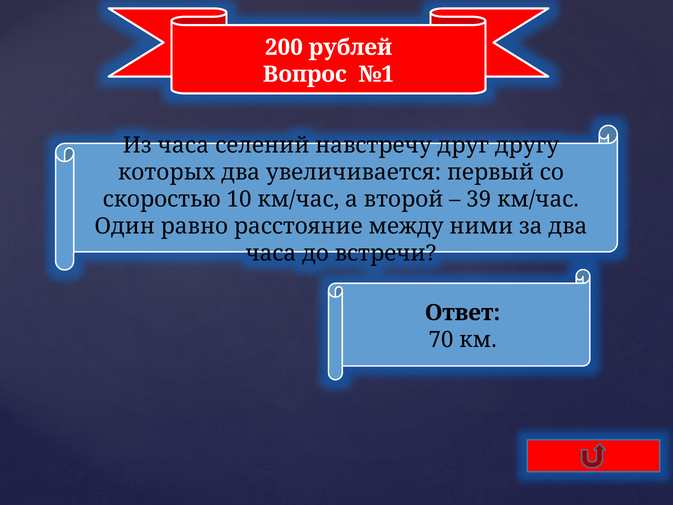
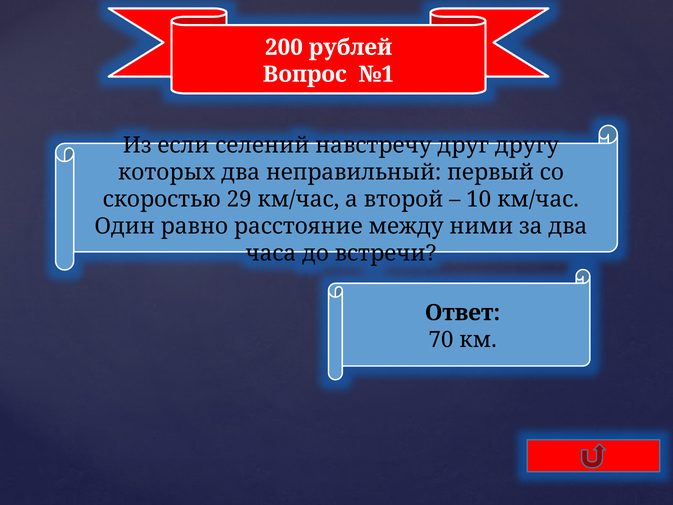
Из часа: часа -> если
увеличивается: увеличивается -> неправильный
10: 10 -> 29
39: 39 -> 10
